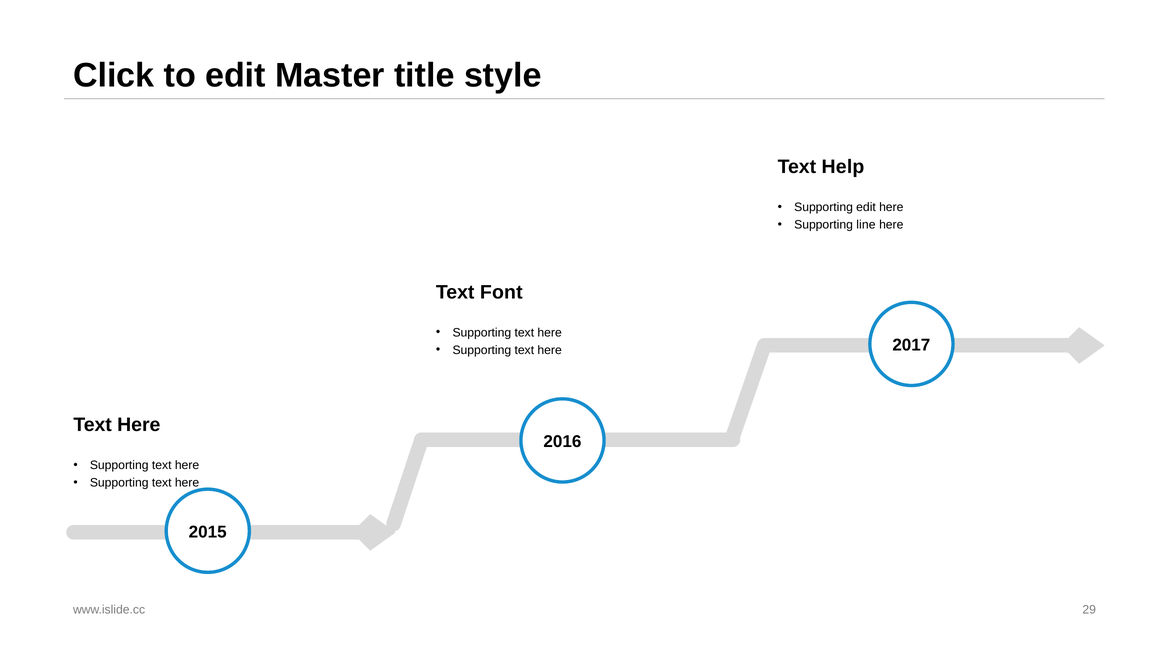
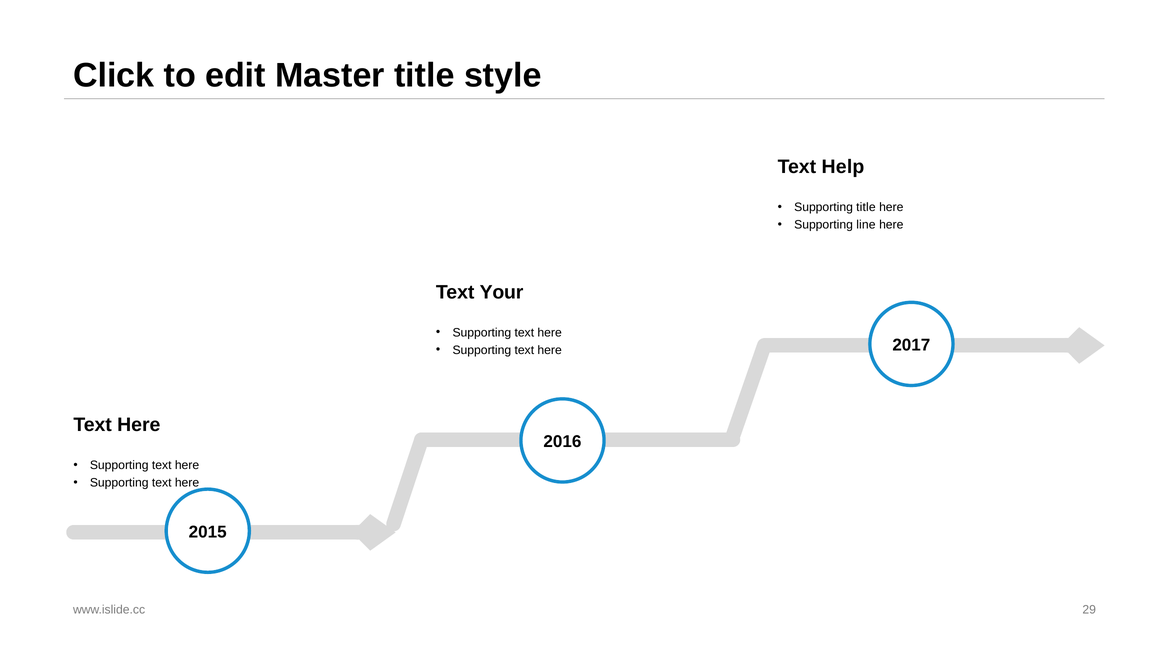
Supporting edit: edit -> title
Font: Font -> Your
